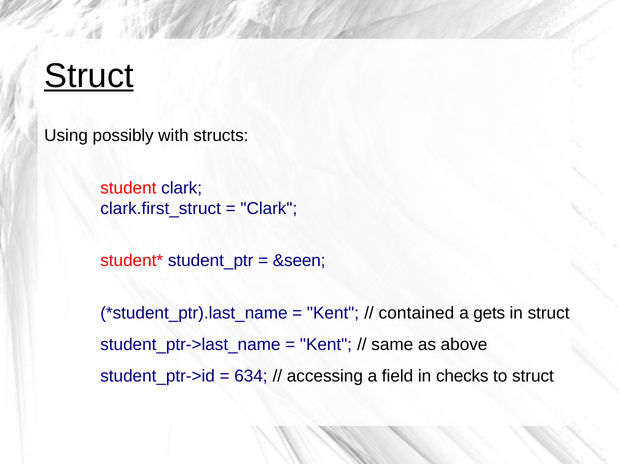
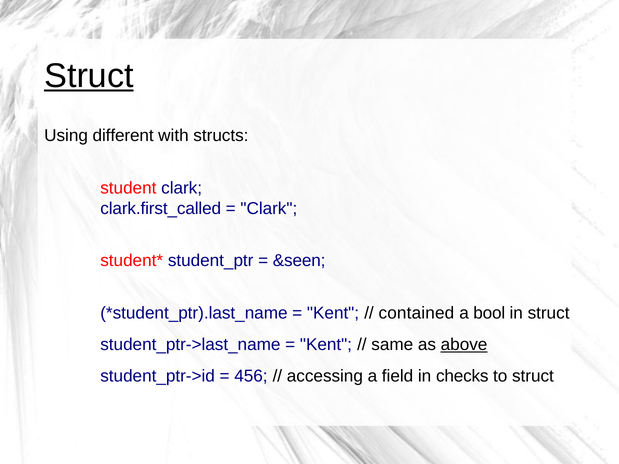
possibly: possibly -> different
clark.first_struct: clark.first_struct -> clark.first_called
gets: gets -> bool
above underline: none -> present
634: 634 -> 456
